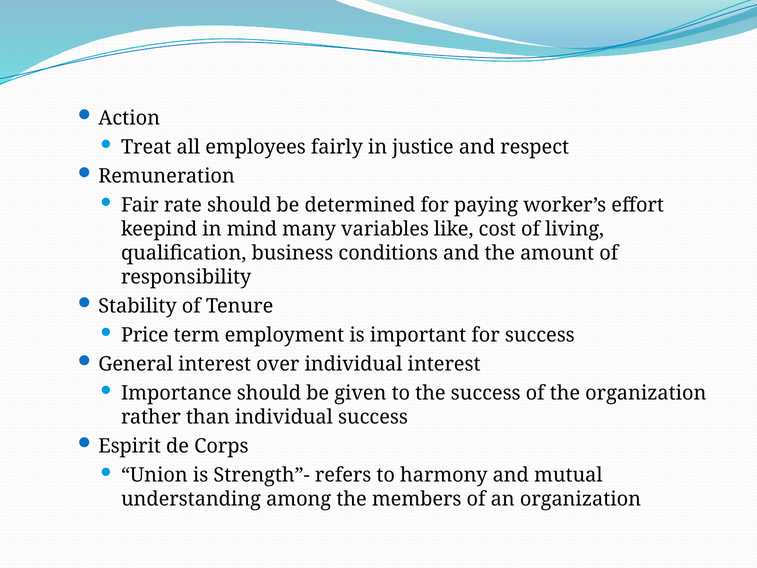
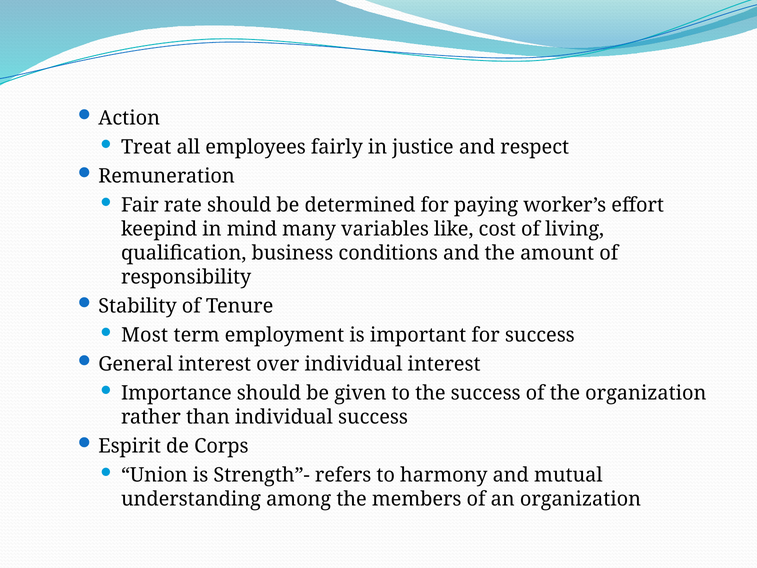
Price: Price -> Most
